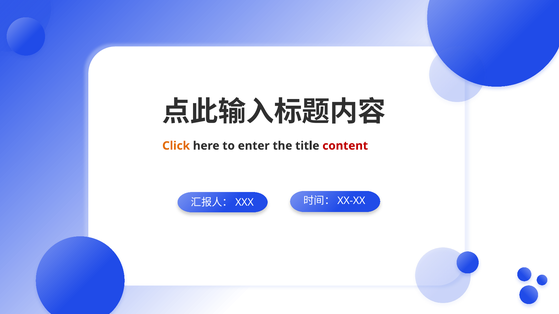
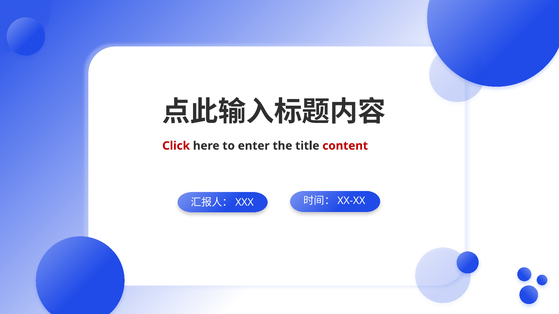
Click colour: orange -> red
